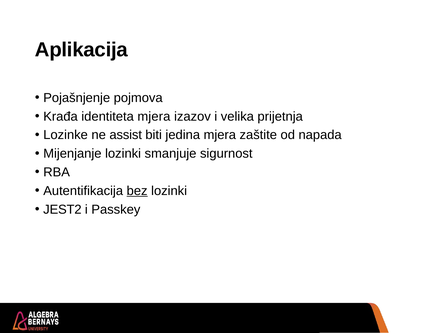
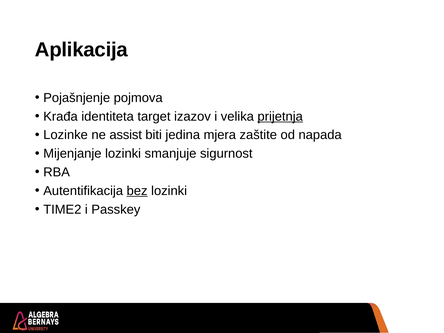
identiteta mjera: mjera -> target
prijetnja underline: none -> present
JEST2: JEST2 -> TIME2
